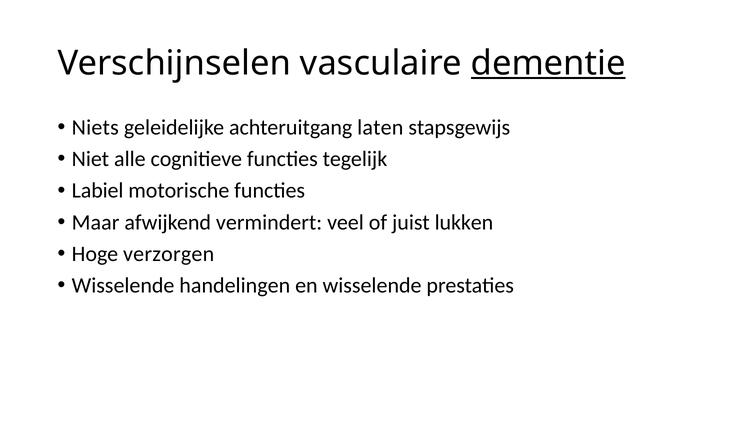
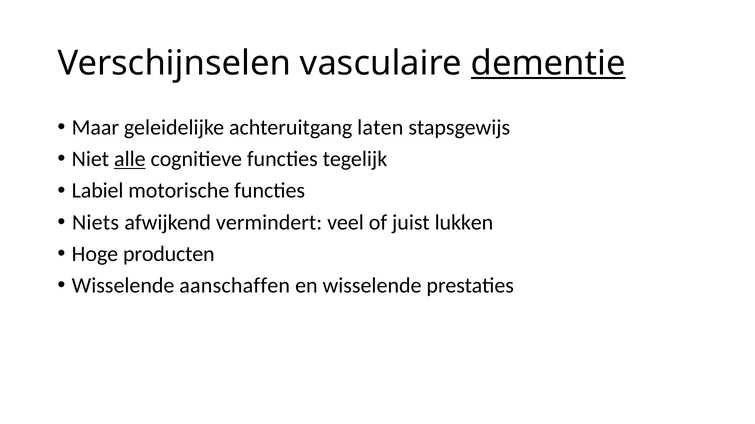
Niets: Niets -> Maar
alle underline: none -> present
Maar: Maar -> Niets
verzorgen: verzorgen -> producten
handelingen: handelingen -> aanschaffen
